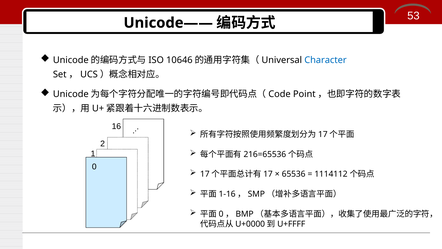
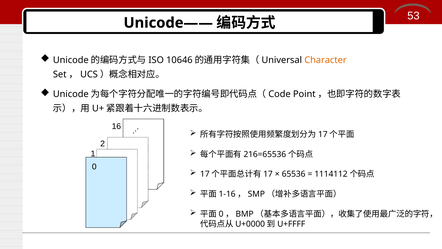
Character colour: blue -> orange
